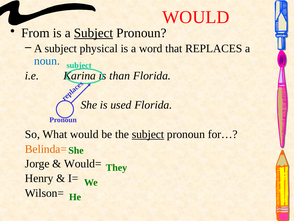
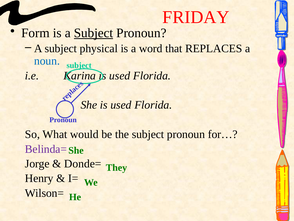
WOULD at (196, 17): WOULD -> FRIDAY
From: From -> Form
Karina is than: than -> used
subject at (148, 134) underline: present -> none
Belinda= colour: orange -> purple
Would=: Would= -> Donde=
